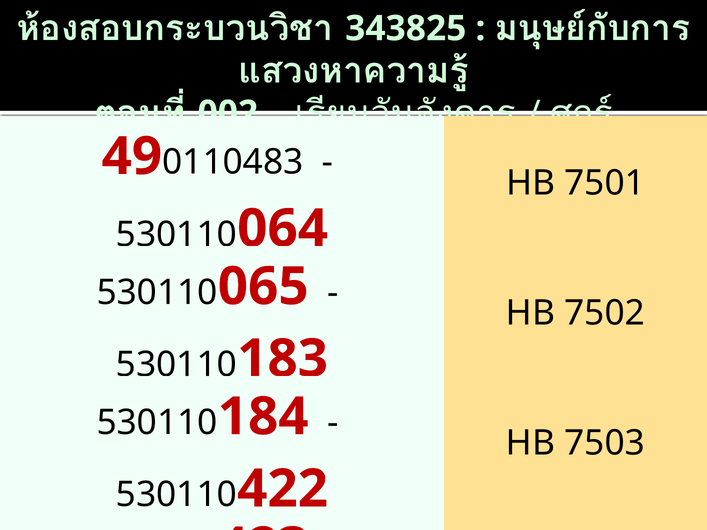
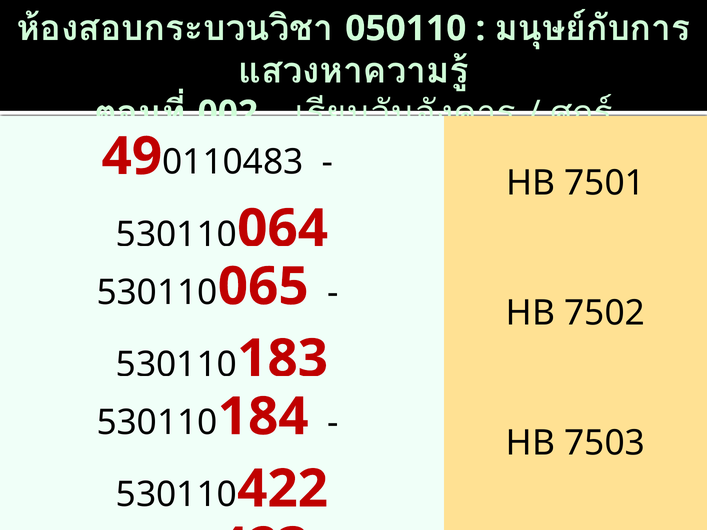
343825: 343825 -> 050110
